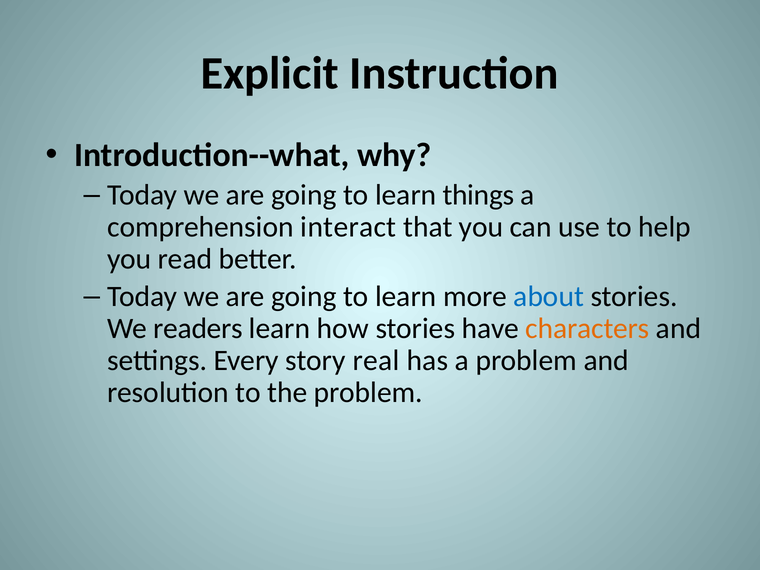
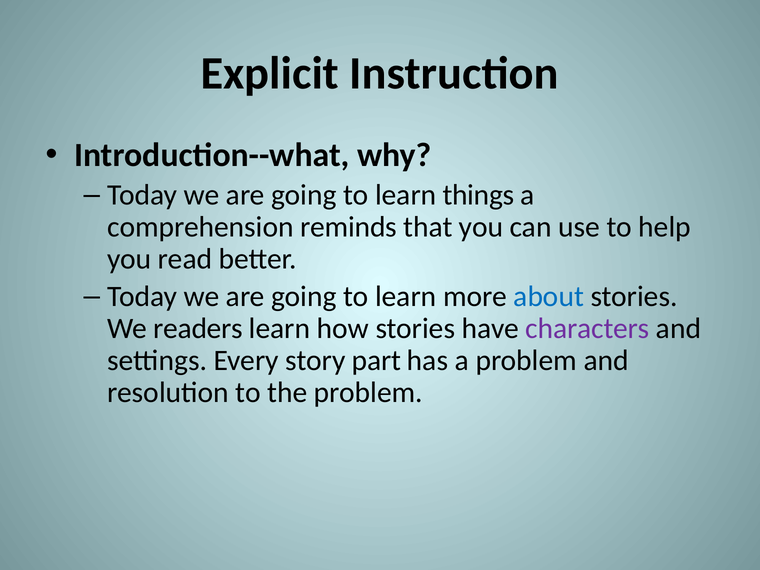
interact: interact -> reminds
characters colour: orange -> purple
real: real -> part
